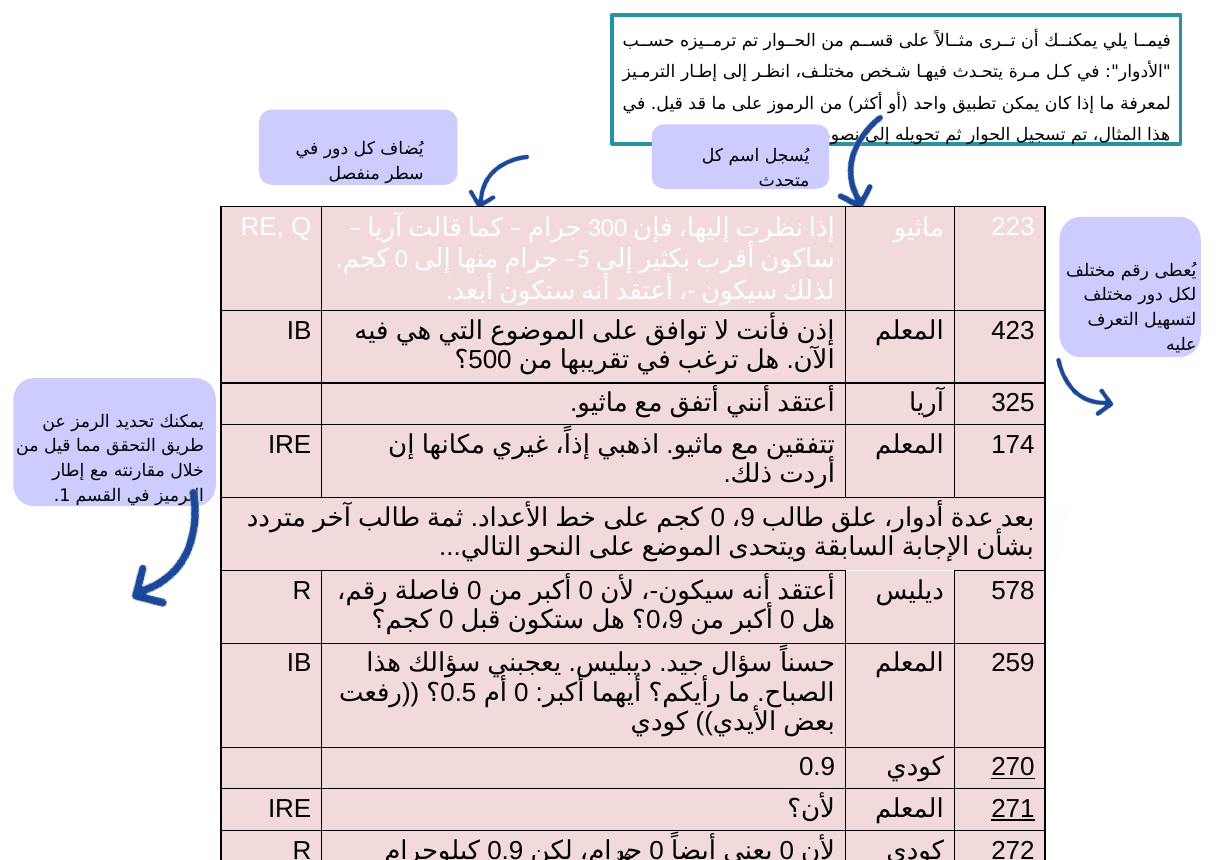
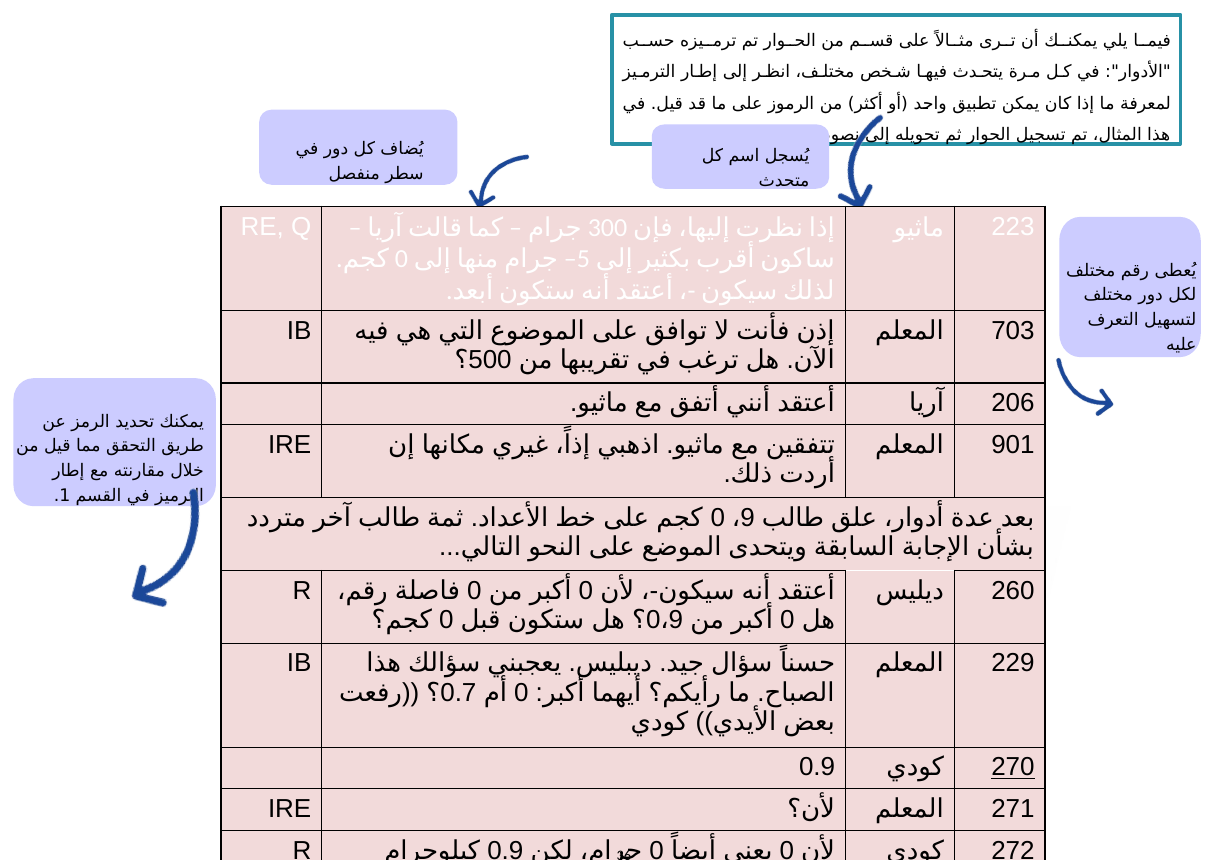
423: 423 -> 703
325: 325 -> 206
174: 174 -> 901
578: 578 -> 260
259: 259 -> 229
0.5: 0.5 -> 0.7
271 underline: present -> none
